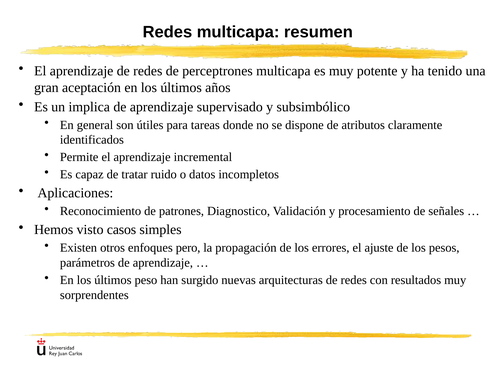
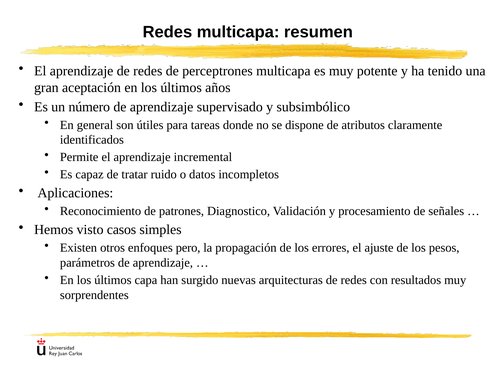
implica: implica -> número
peso: peso -> capa
